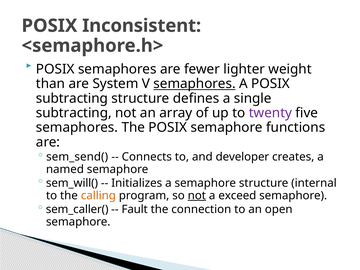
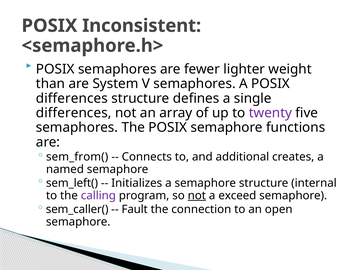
semaphores at (195, 84) underline: present -> none
subtracting at (72, 98): subtracting -> differences
subtracting at (74, 113): subtracting -> differences
sem_send(: sem_send( -> sem_from(
developer: developer -> additional
sem_will(: sem_will( -> sem_left(
calling colour: orange -> purple
